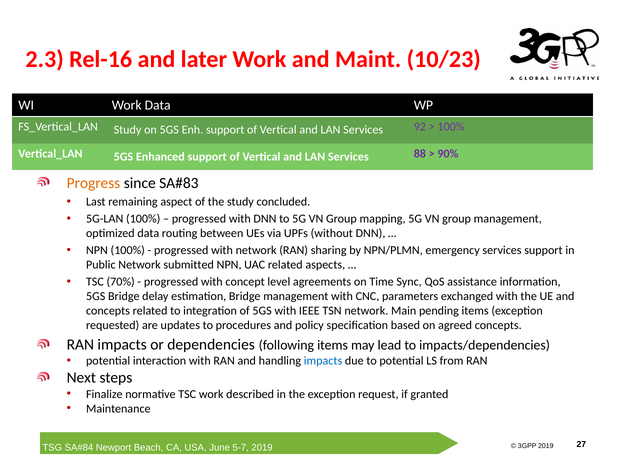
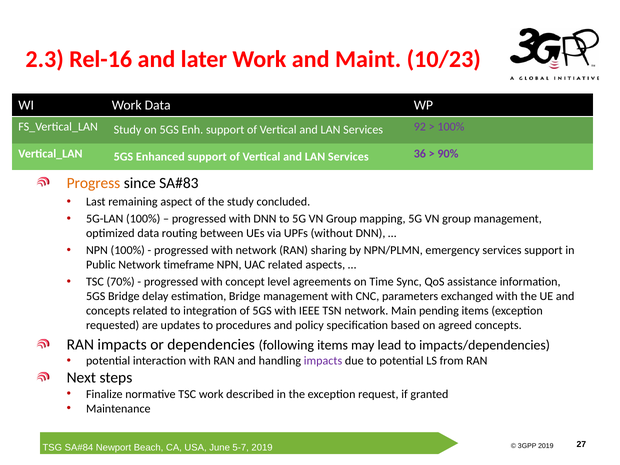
88: 88 -> 36
submitted: submitted -> timeframe
impacts at (323, 361) colour: blue -> purple
